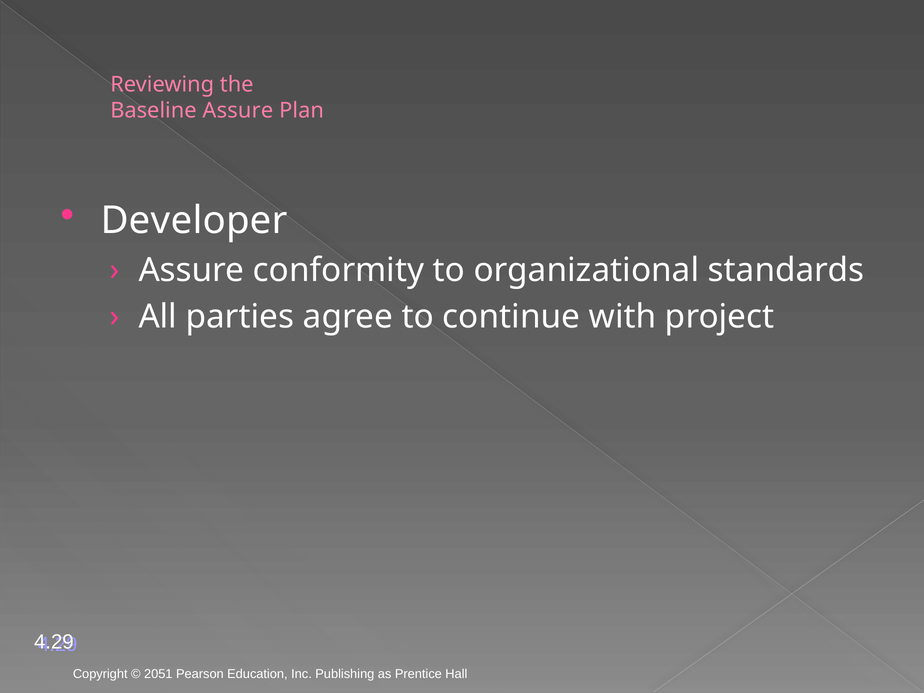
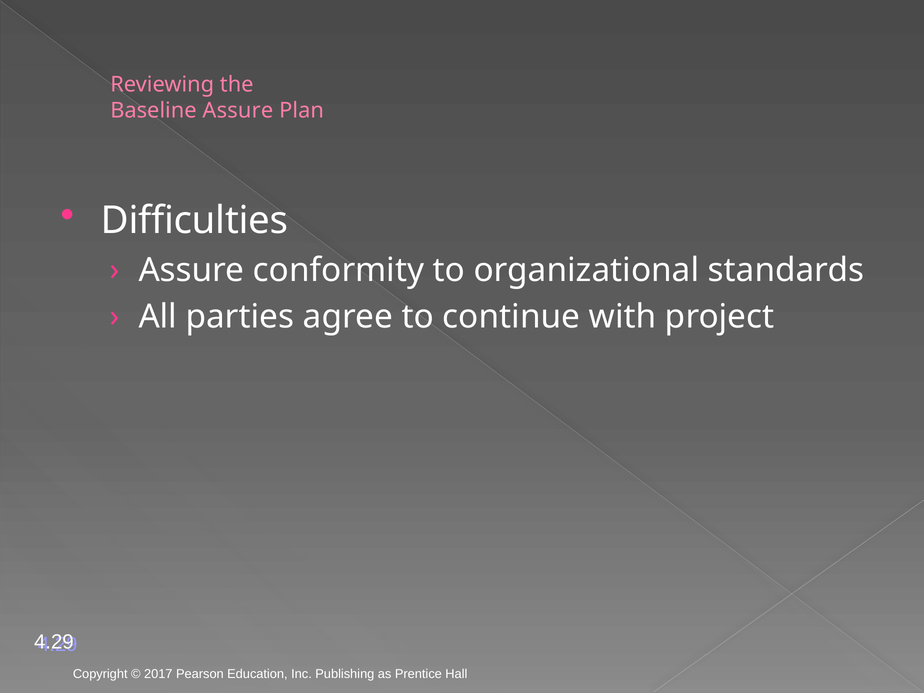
Developer: Developer -> Difficulties
2051: 2051 -> 2017
